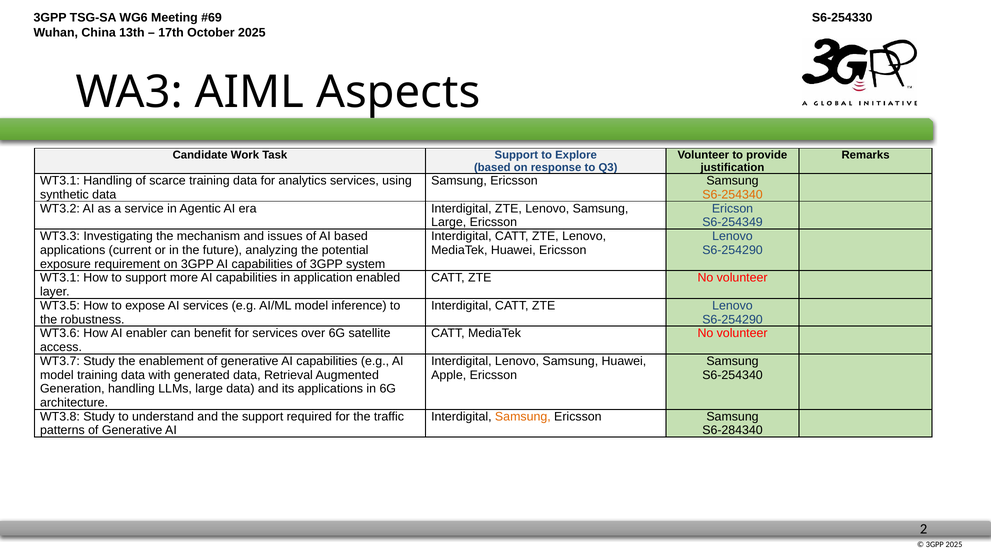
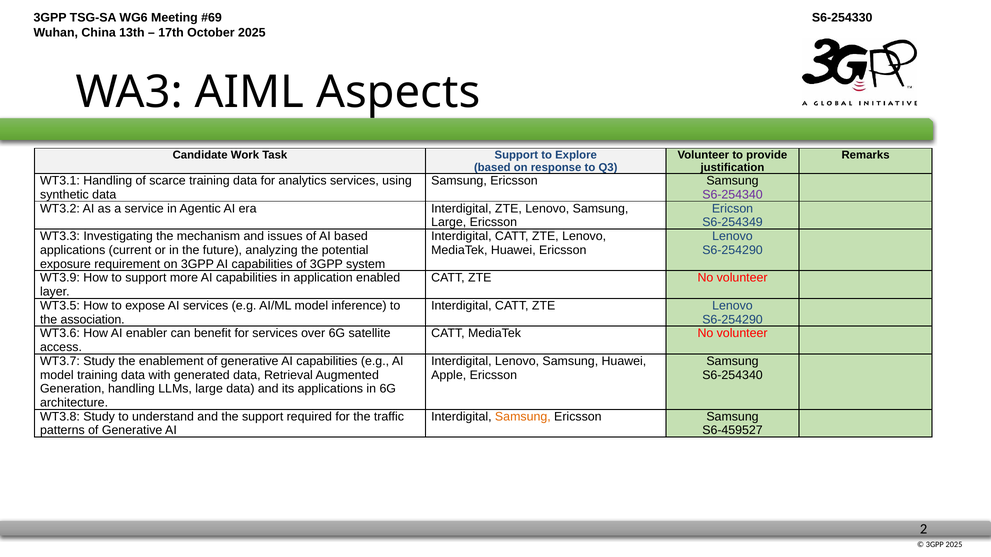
S6-254340 at (732, 195) colour: orange -> purple
WT3.1 at (60, 278): WT3.1 -> WT3.9
robustness: robustness -> association
S6-284340: S6-284340 -> S6-459527
